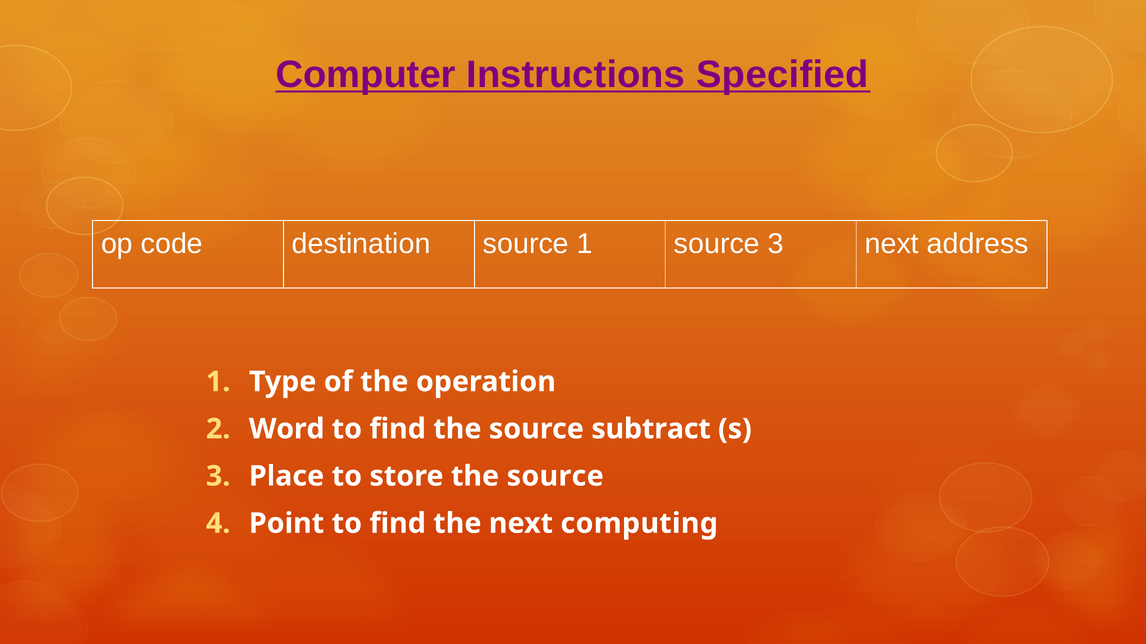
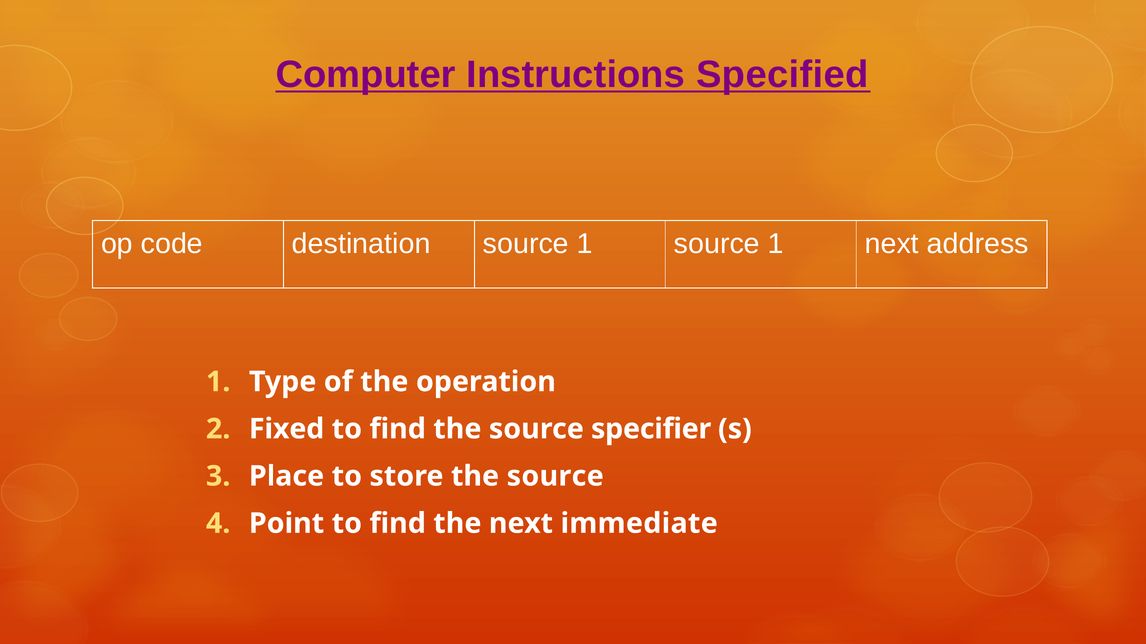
code source 3: 3 -> 1
Word: Word -> Fixed
subtract: subtract -> specifier
computing: computing -> immediate
